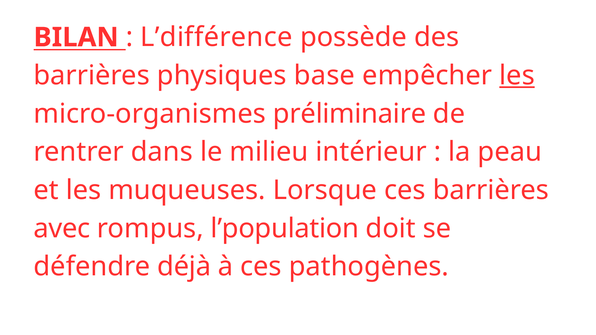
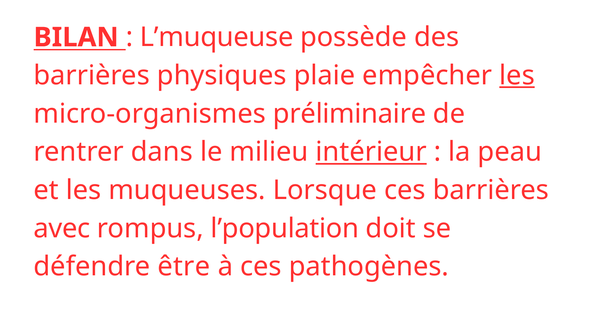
L’différence: L’différence -> L’muqueuse
base: base -> plaie
intérieur underline: none -> present
déjà: déjà -> être
